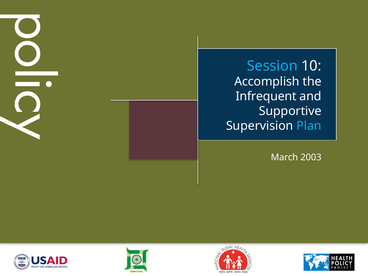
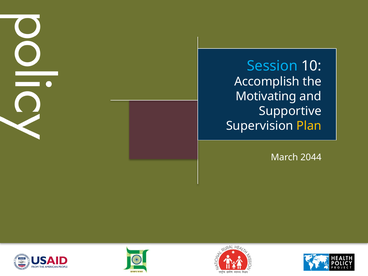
Infrequent: Infrequent -> Motivating
Plan colour: light blue -> yellow
2003: 2003 -> 2044
